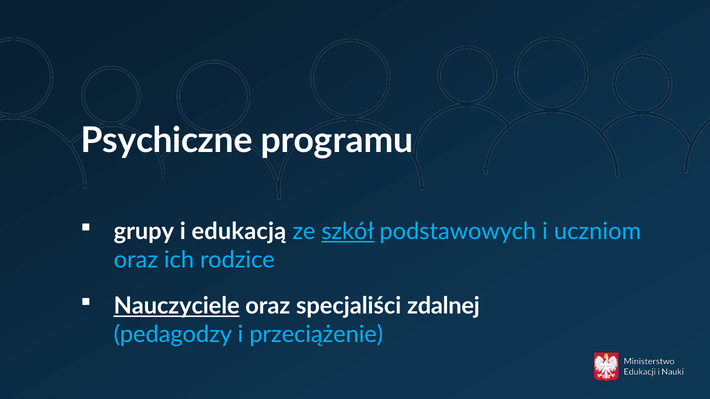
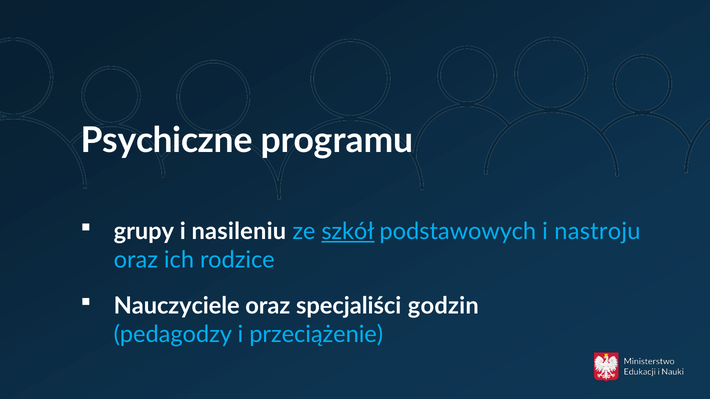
edukacją: edukacją -> nasileniu
uczniom: uczniom -> nastroju
Nauczyciele underline: present -> none
zdalnej: zdalnej -> godzin
